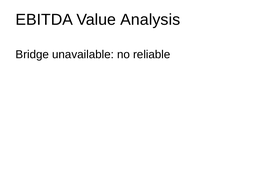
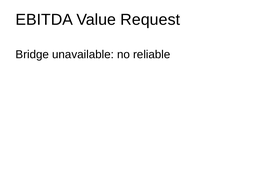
Analysis: Analysis -> Request
